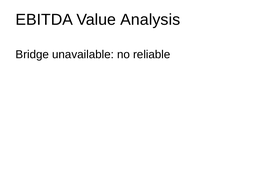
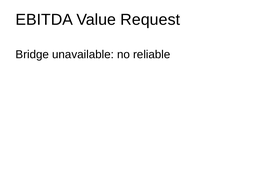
Analysis: Analysis -> Request
